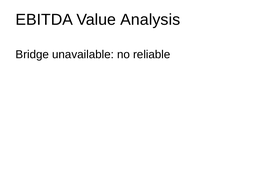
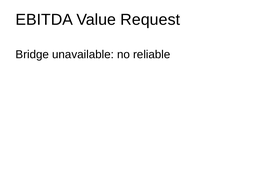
Analysis: Analysis -> Request
